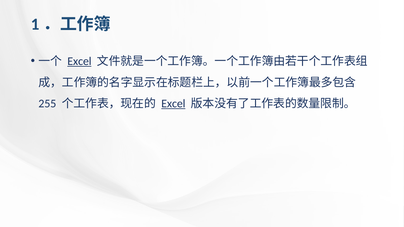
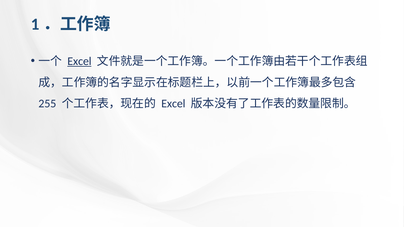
Excel at (173, 104) underline: present -> none
